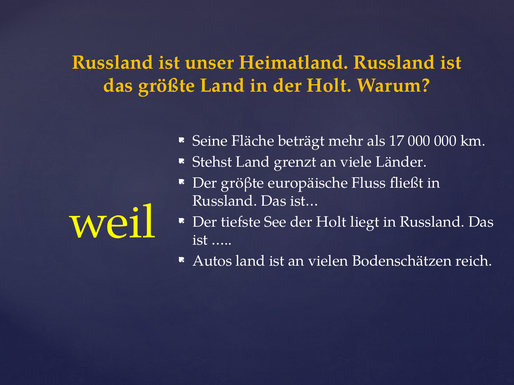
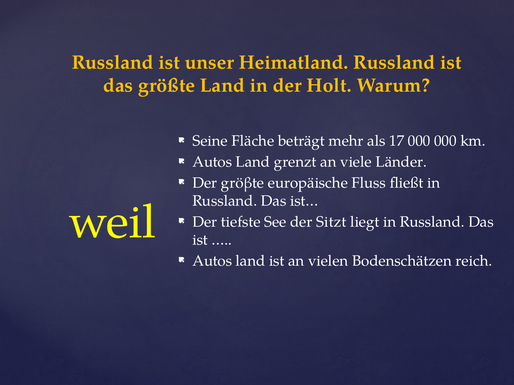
Stehst at (212, 162): Stehst -> Autos
See der Holt: Holt -> Sitzt
